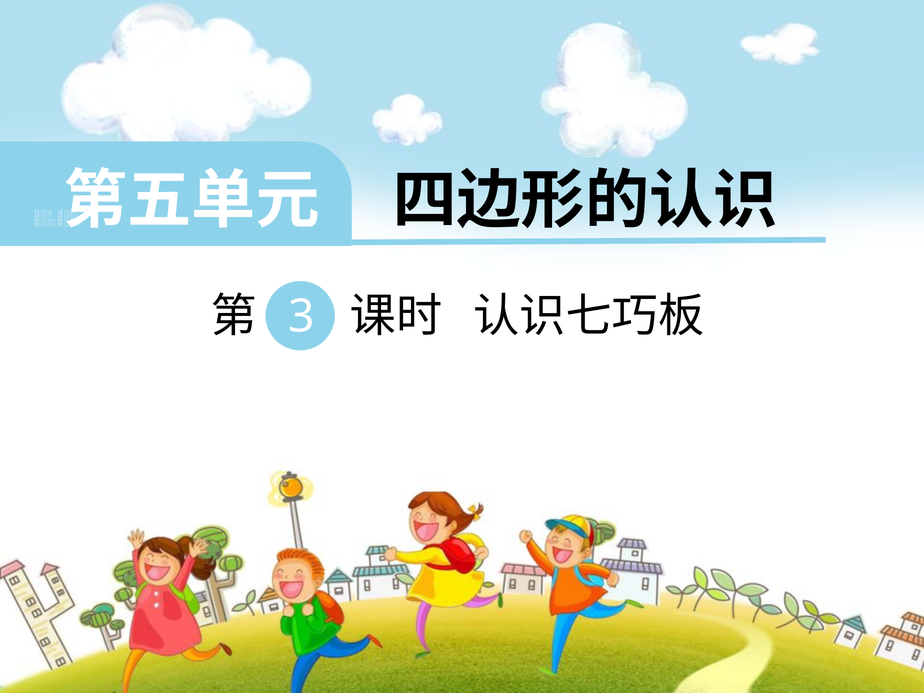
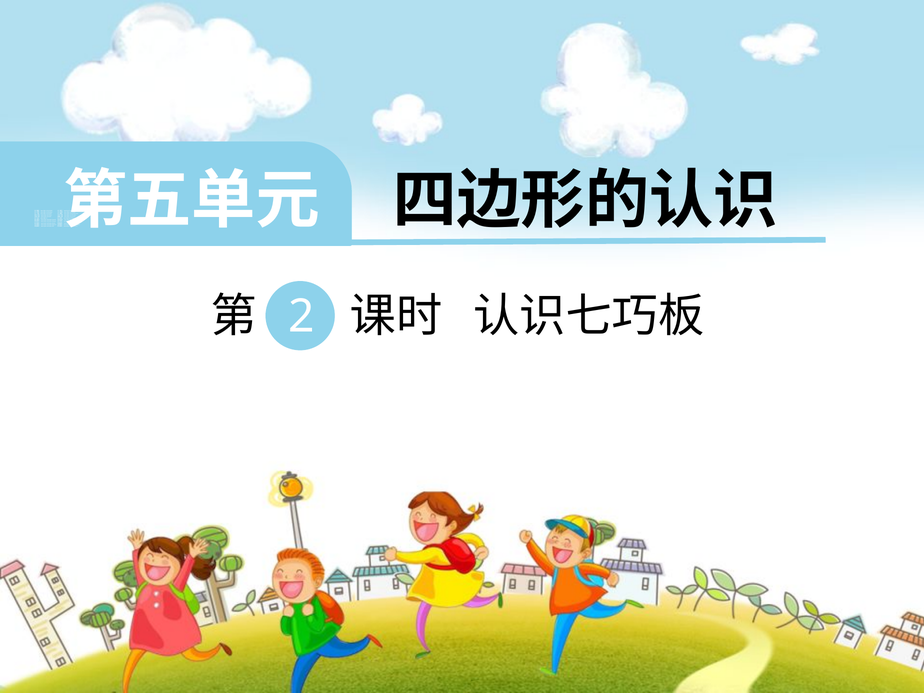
3: 3 -> 2
